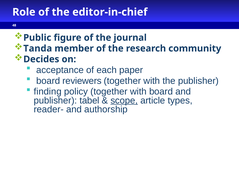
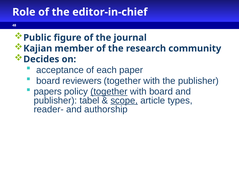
Tanda: Tanda -> Kajian
finding: finding -> papers
together at (109, 92) underline: none -> present
